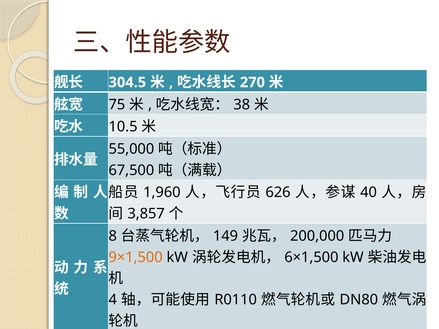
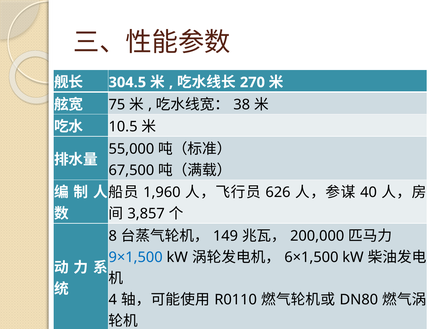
9×1,500 colour: orange -> blue
